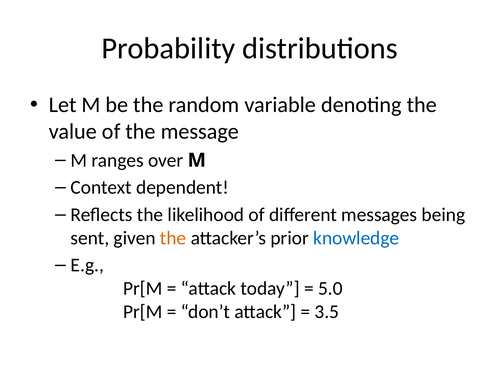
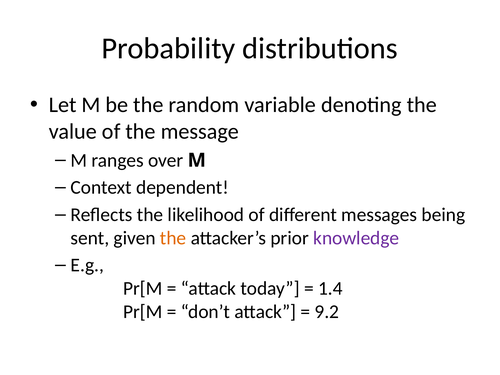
knowledge colour: blue -> purple
5.0: 5.0 -> 1.4
3.5: 3.5 -> 9.2
